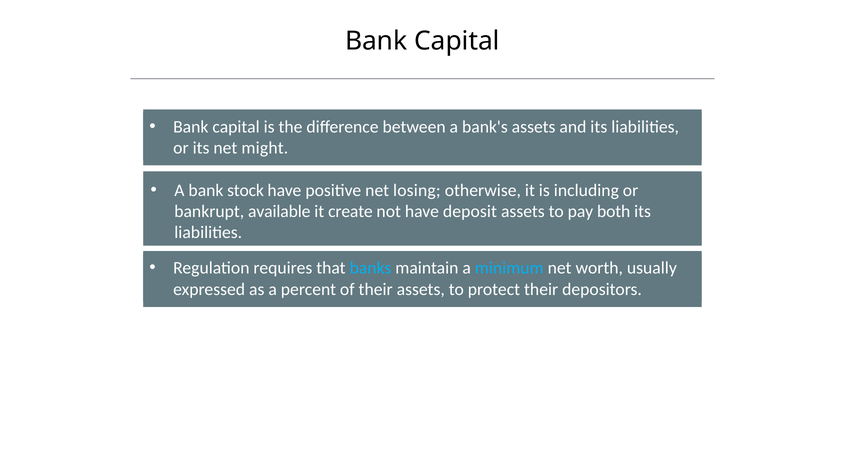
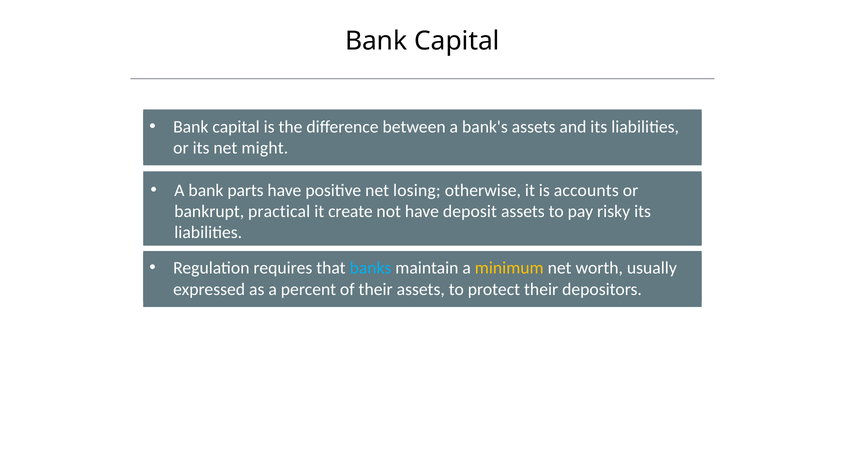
stock: stock -> parts
including: including -> accounts
available: available -> practical
both: both -> risky
minimum colour: light blue -> yellow
